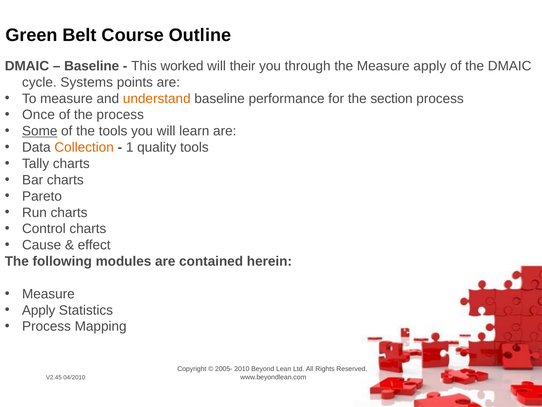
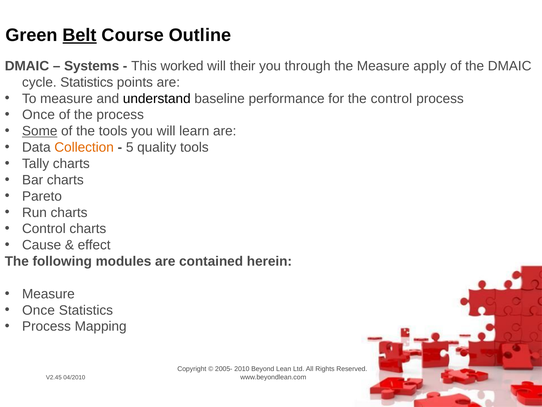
Belt underline: none -> present
Baseline at (92, 66): Baseline -> Systems
cycle Systems: Systems -> Statistics
understand colour: orange -> black
the section: section -> control
1: 1 -> 5
Apply at (39, 310): Apply -> Once
